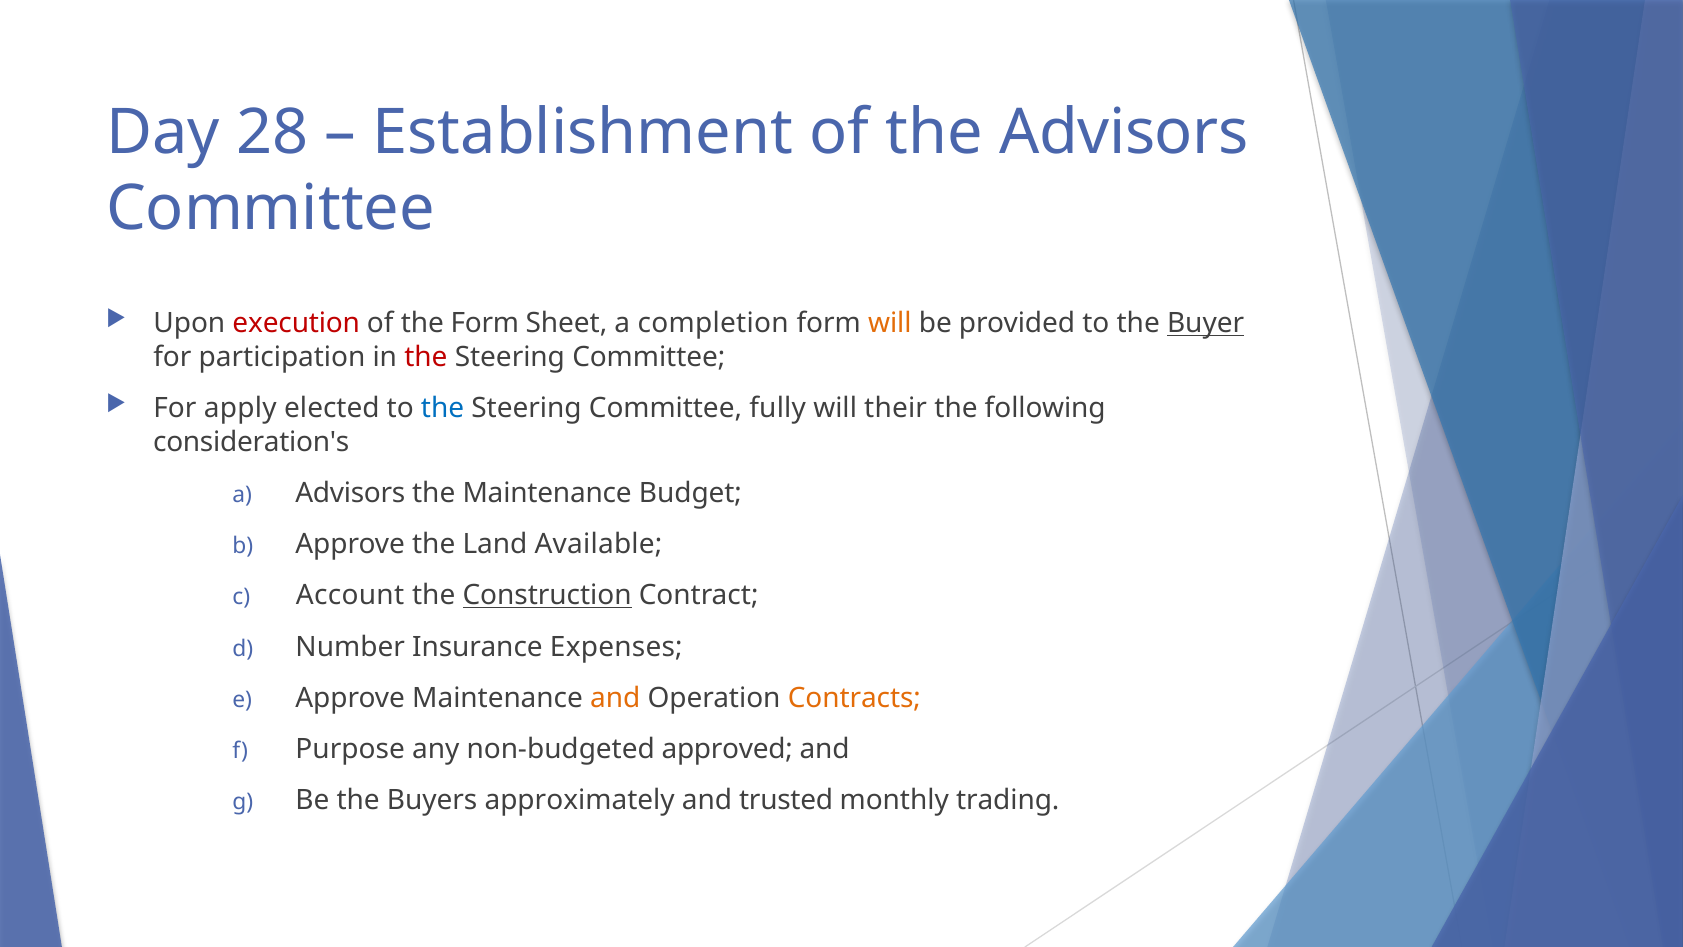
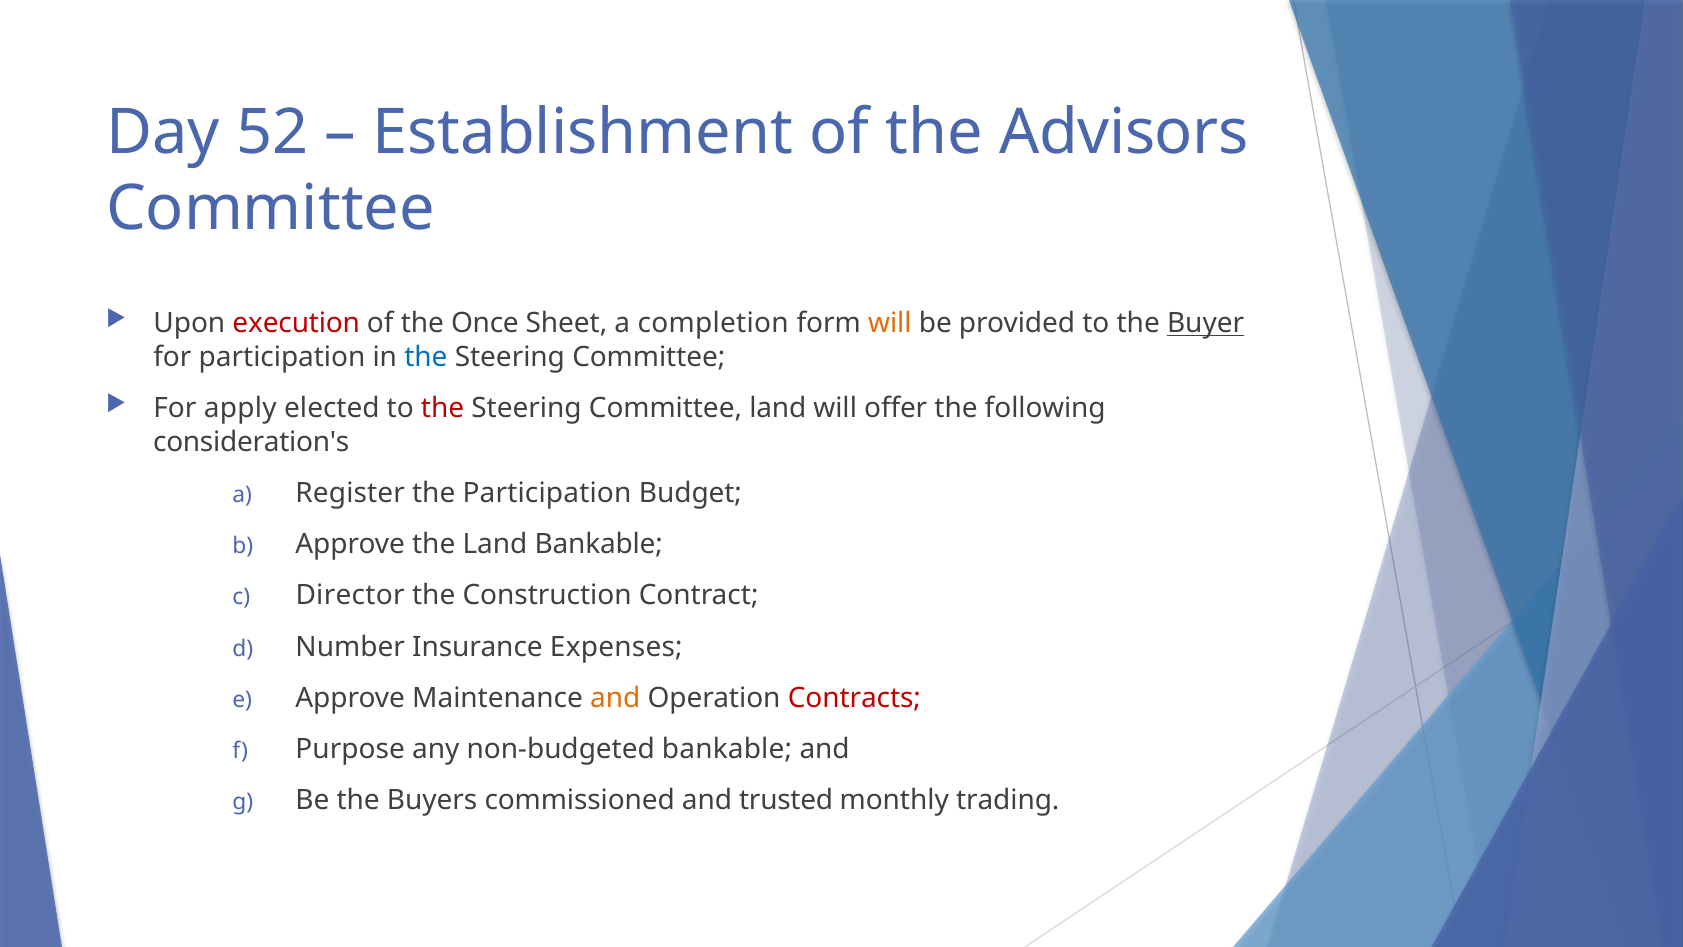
28: 28 -> 52
the Form: Form -> Once
the at (426, 357) colour: red -> blue
the at (443, 408) colour: blue -> red
Committee fully: fully -> land
their: their -> offer
a Advisors: Advisors -> Register
the Maintenance: Maintenance -> Participation
Land Available: Available -> Bankable
Account: Account -> Director
Construction underline: present -> none
Contracts colour: orange -> red
non-budgeted approved: approved -> bankable
approximately: approximately -> commissioned
